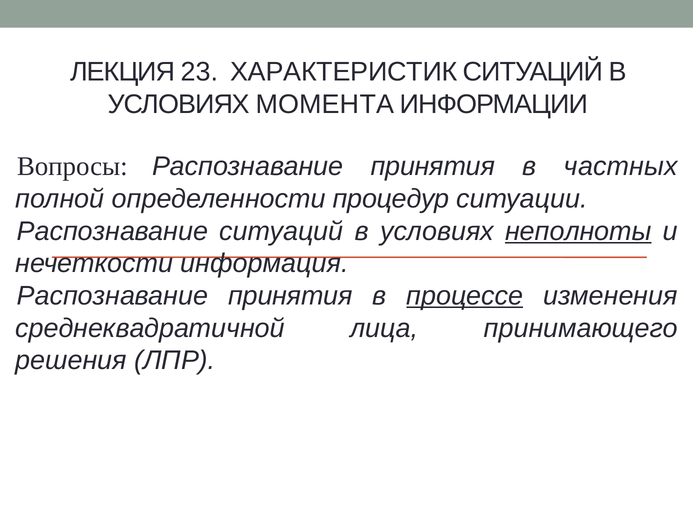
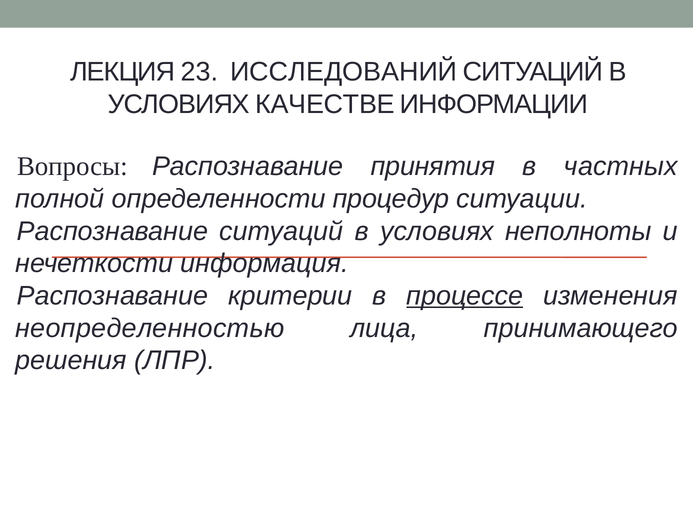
ХАРАКТЕРИСТИК: ХАРАКТЕРИСТИК -> ИССЛЕДОВАНИЙ
МОМЕНТА: МОМЕНТА -> КАЧЕСТВЕ
неполноты underline: present -> none
принятия at (290, 296): принятия -> критерии
среднеквадратичной: среднеквадратичной -> неопределенностью
